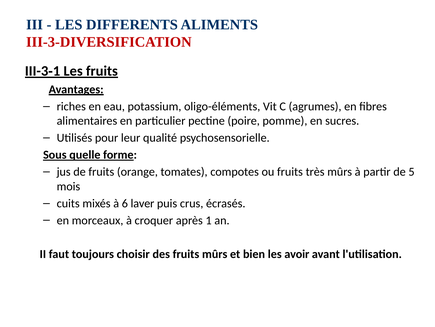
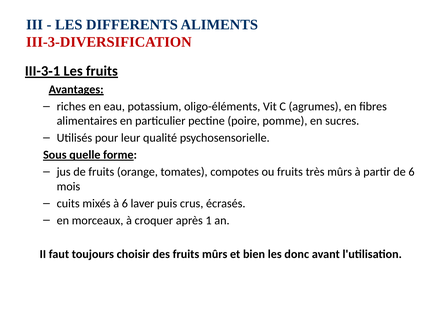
de 5: 5 -> 6
avoir: avoir -> donc
